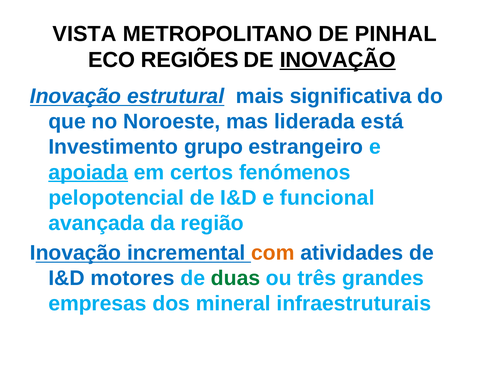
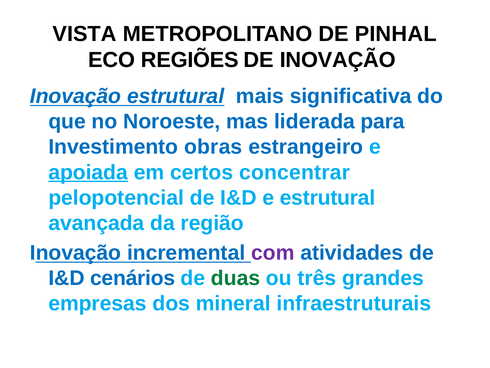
INOVAÇÃO at (338, 60) underline: present -> none
está: está -> para
grupo: grupo -> obras
fenómenos: fenómenos -> concentrar
e funcional: funcional -> estrutural
com colour: orange -> purple
motores: motores -> cenários
